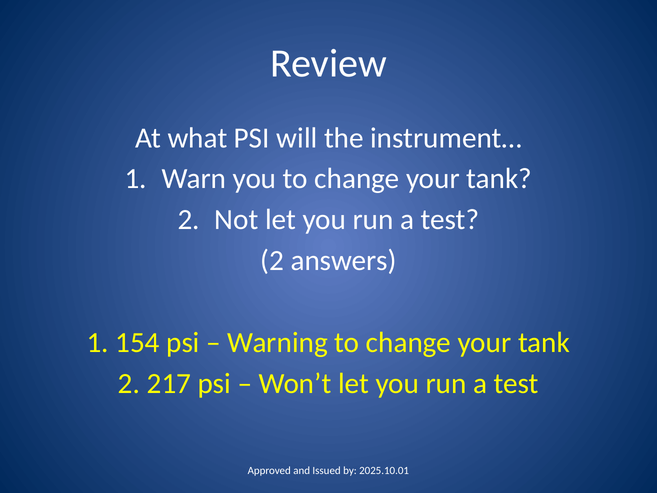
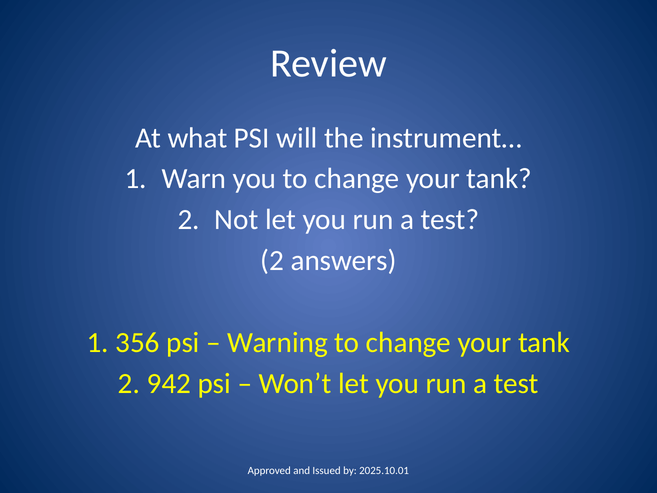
154: 154 -> 356
217: 217 -> 942
